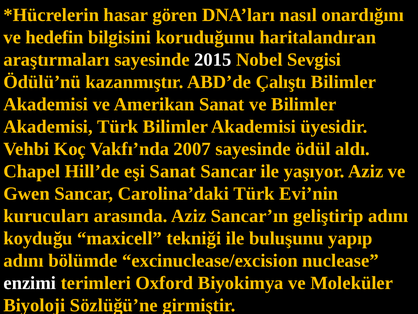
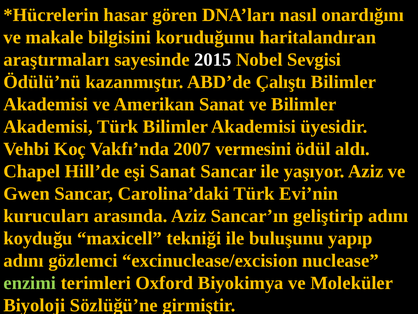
hedefin: hedefin -> makale
2007 sayesinde: sayesinde -> vermesini
bölümde: bölümde -> gözlemci
enzimi colour: white -> light green
